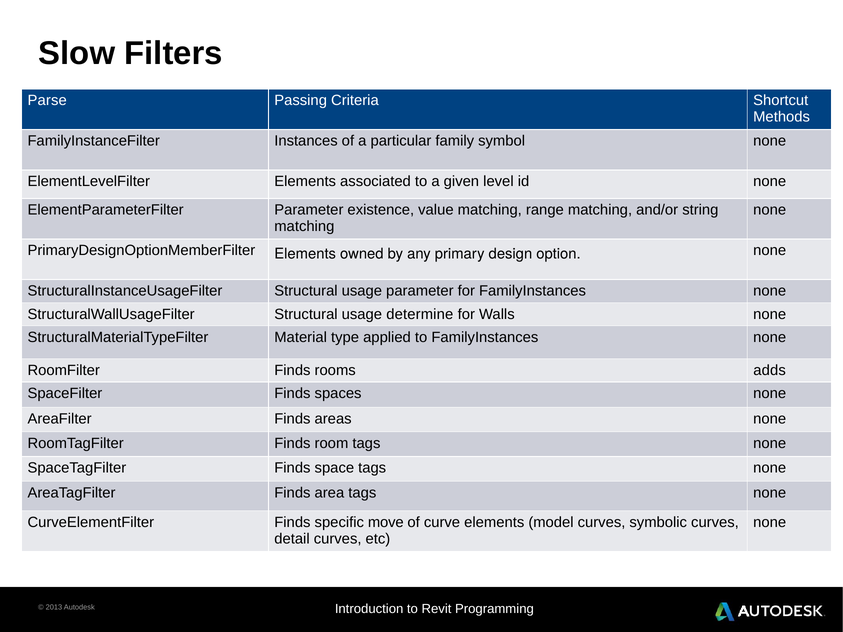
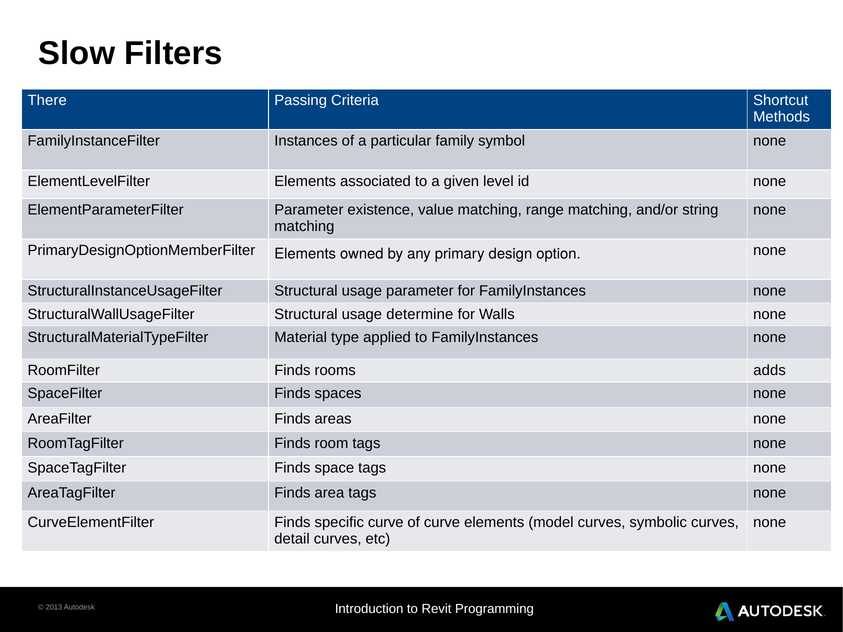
Parse: Parse -> There
specific move: move -> curve
